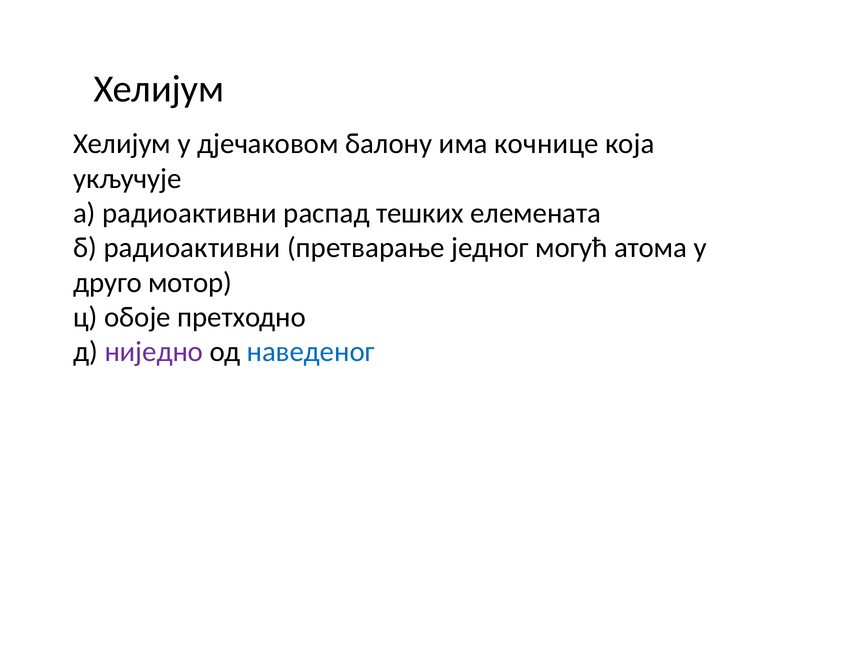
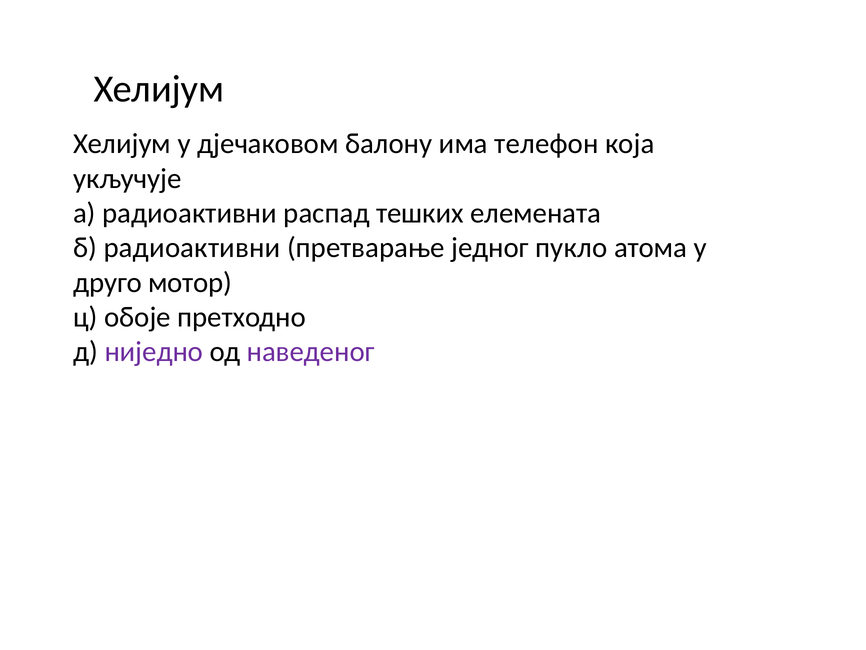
кочнице: кочнице -> телефон
могућ: могућ -> пукло
наведеног colour: blue -> purple
